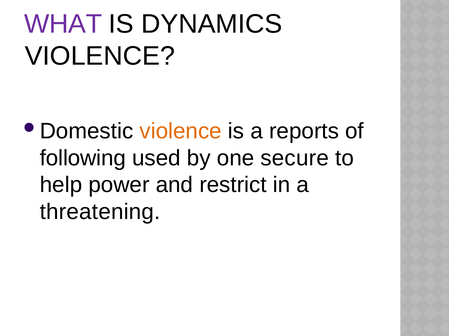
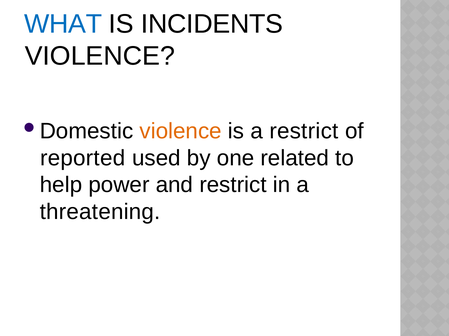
WHAT colour: purple -> blue
DYNAMICS: DYNAMICS -> INCIDENTS
a reports: reports -> restrict
following: following -> reported
secure: secure -> related
